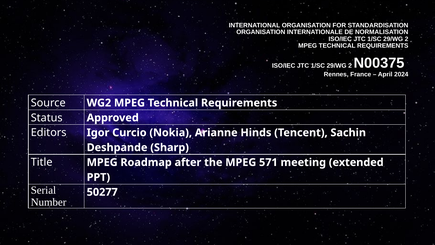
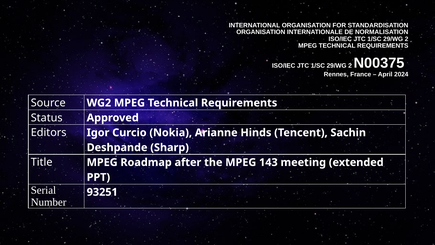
571: 571 -> 143
50277: 50277 -> 93251
